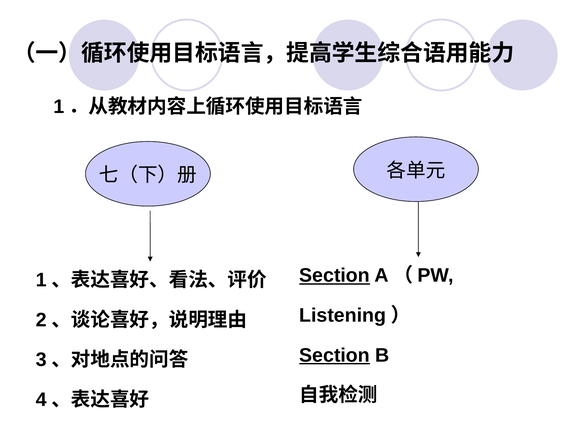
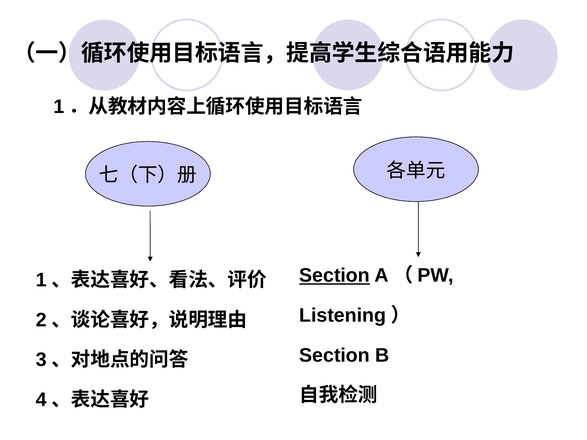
Section at (335, 355) underline: present -> none
